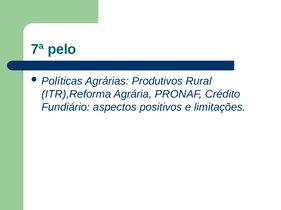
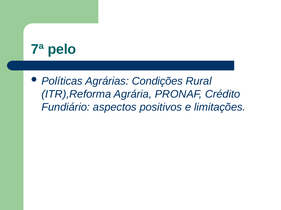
Produtivos: Produtivos -> Condições
